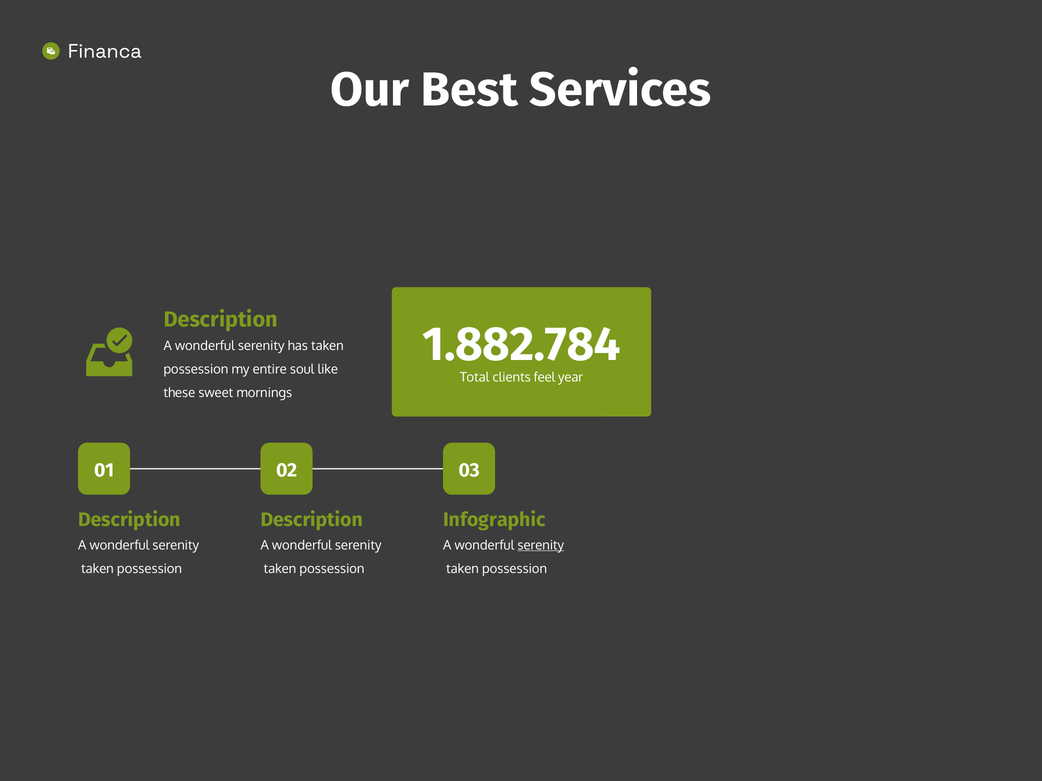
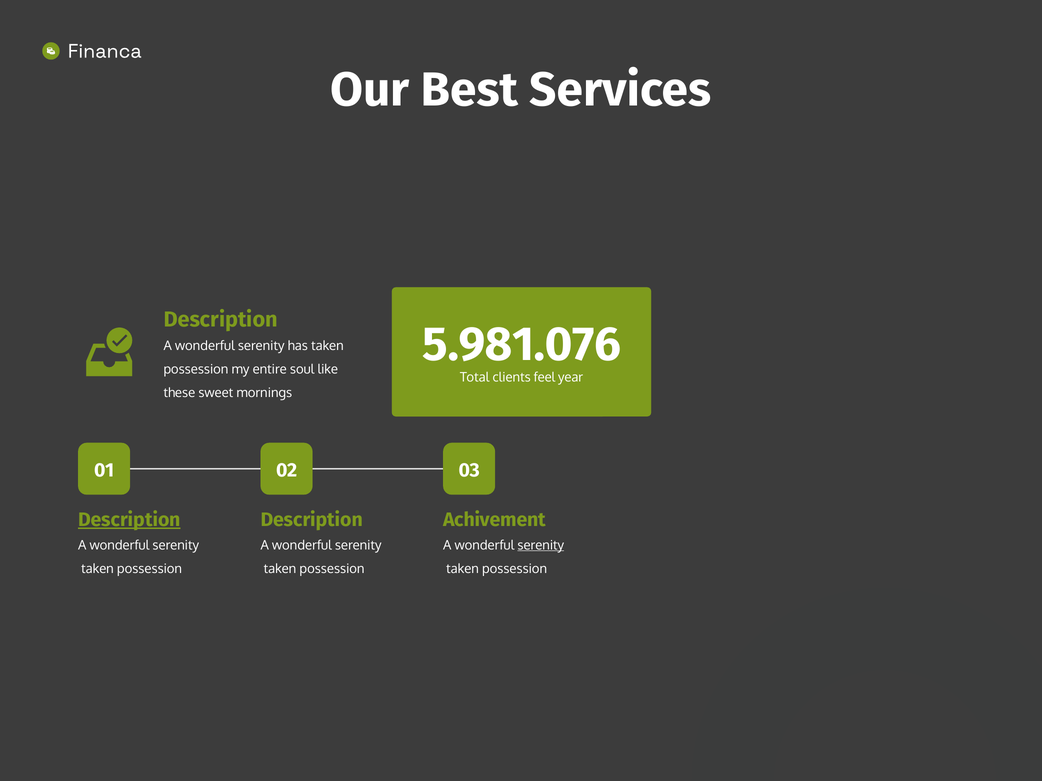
1.882.784: 1.882.784 -> 5.981.076
Description at (129, 520) underline: none -> present
Infographic: Infographic -> Achivement
